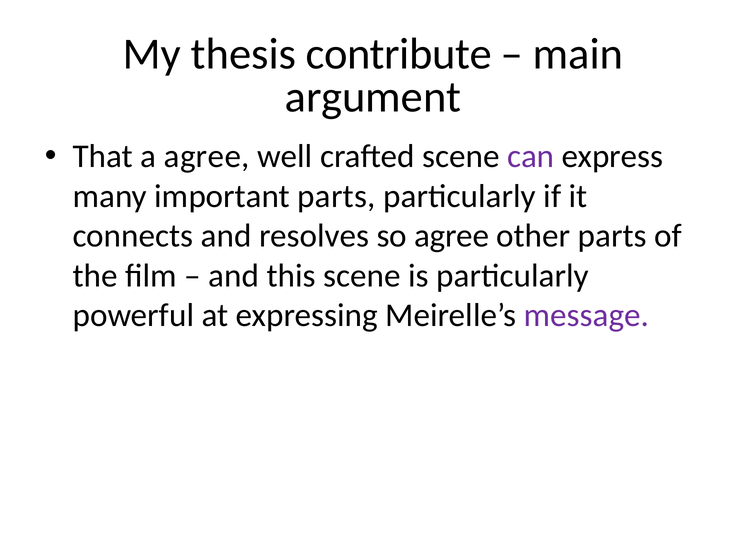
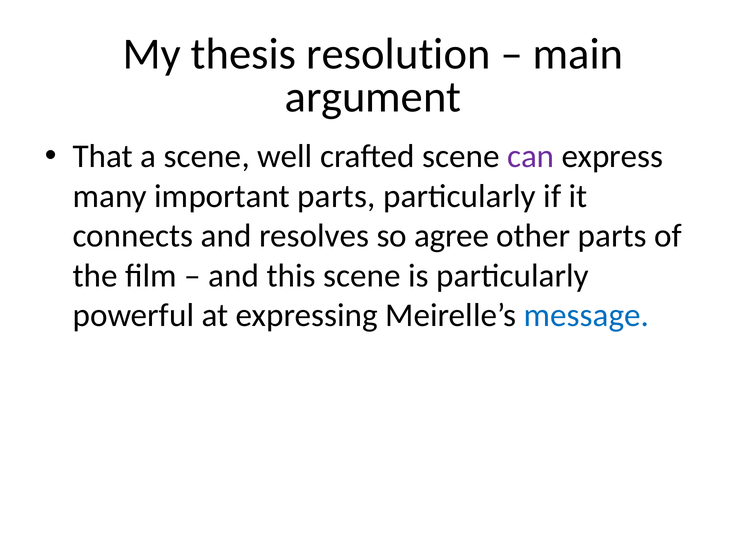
contribute: contribute -> resolution
a agree: agree -> scene
message colour: purple -> blue
